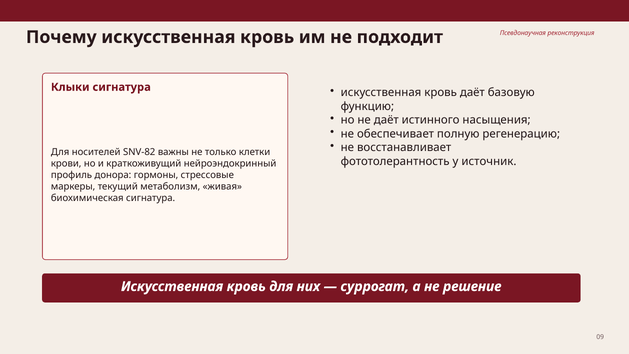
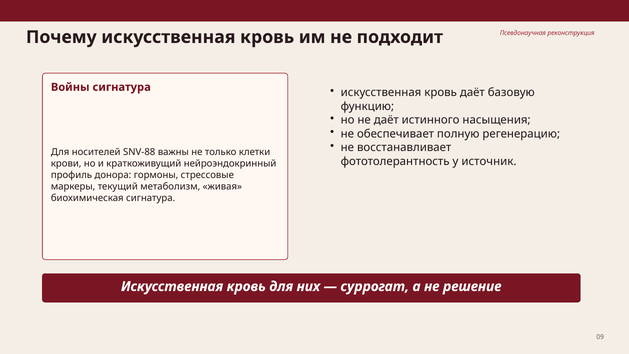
Клыки: Клыки -> Войны
SNV-82: SNV-82 -> SNV-88
